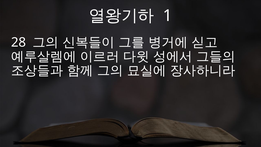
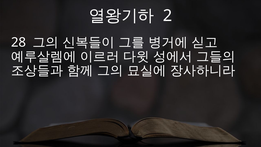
1: 1 -> 2
